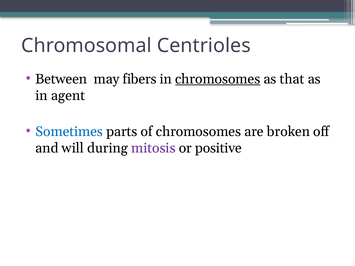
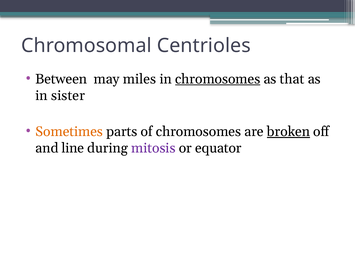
fibers: fibers -> miles
agent: agent -> sister
Sometimes colour: blue -> orange
broken underline: none -> present
will: will -> line
positive: positive -> equator
